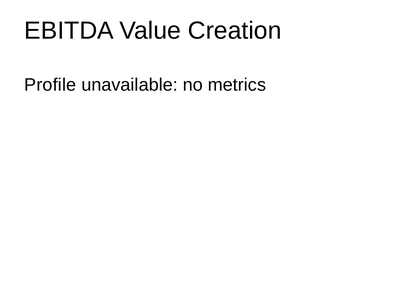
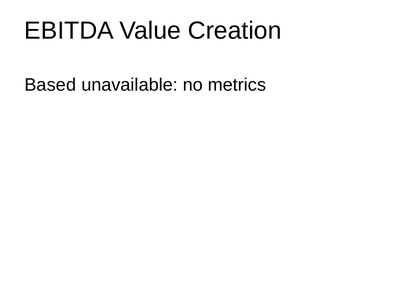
Profile: Profile -> Based
